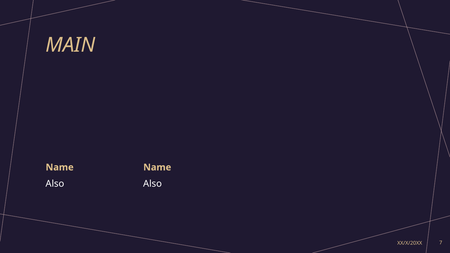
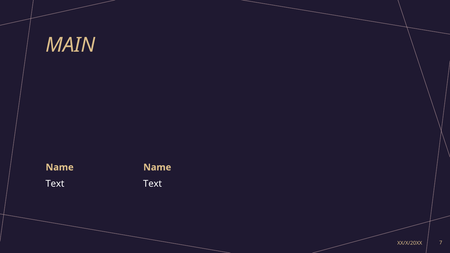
Also at (55, 184): Also -> Text
Also at (153, 184): Also -> Text
